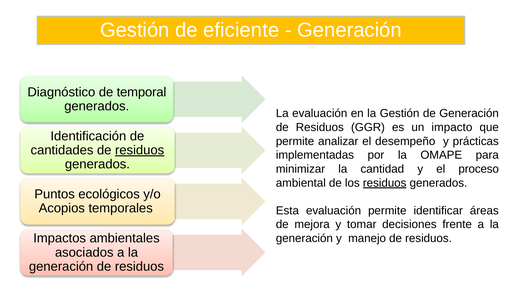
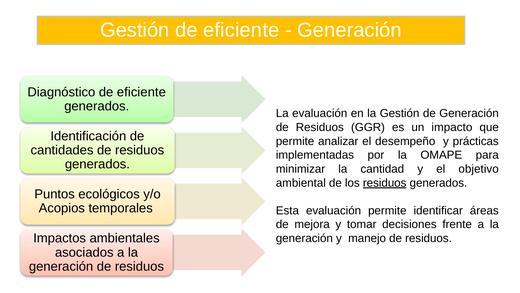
temporal at (141, 92): temporal -> eficiente
residuos at (140, 150) underline: present -> none
proceso: proceso -> objetivo
